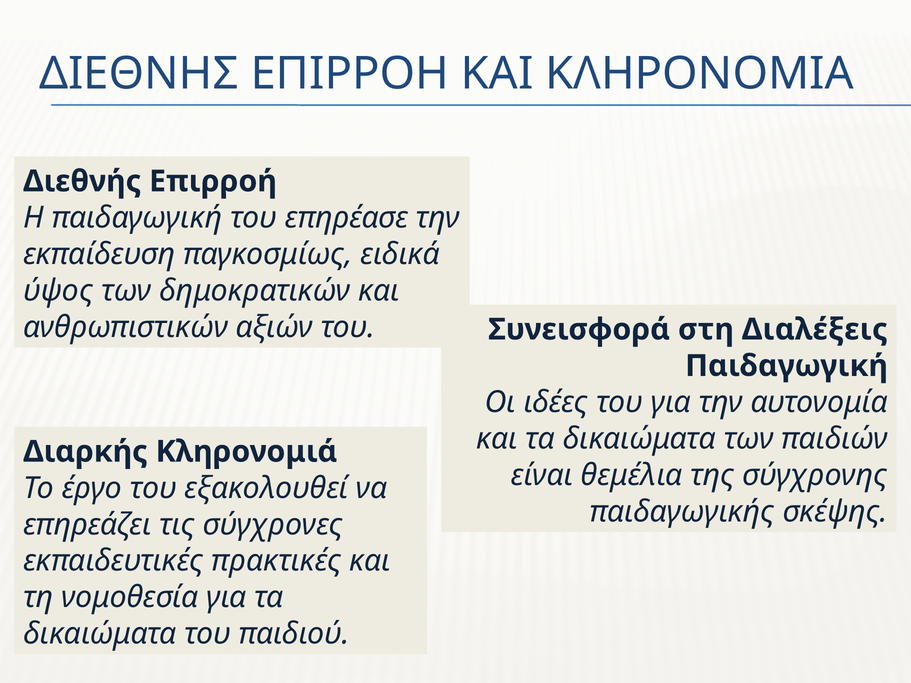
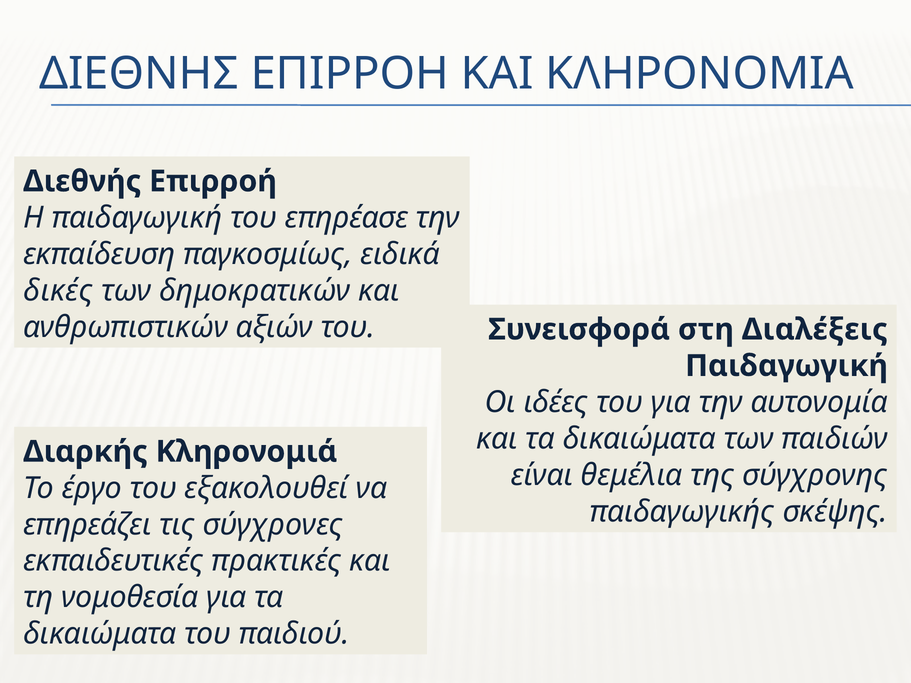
ύψος: ύψος -> δικές
